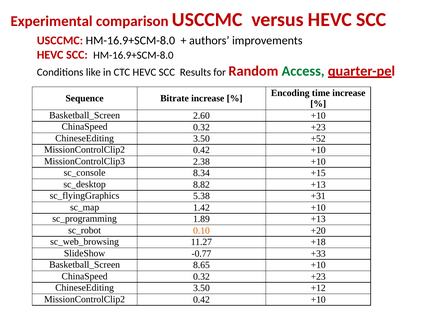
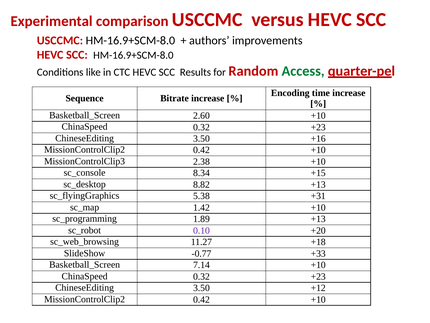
+52: +52 -> +16
0.10 colour: orange -> purple
8.65: 8.65 -> 7.14
